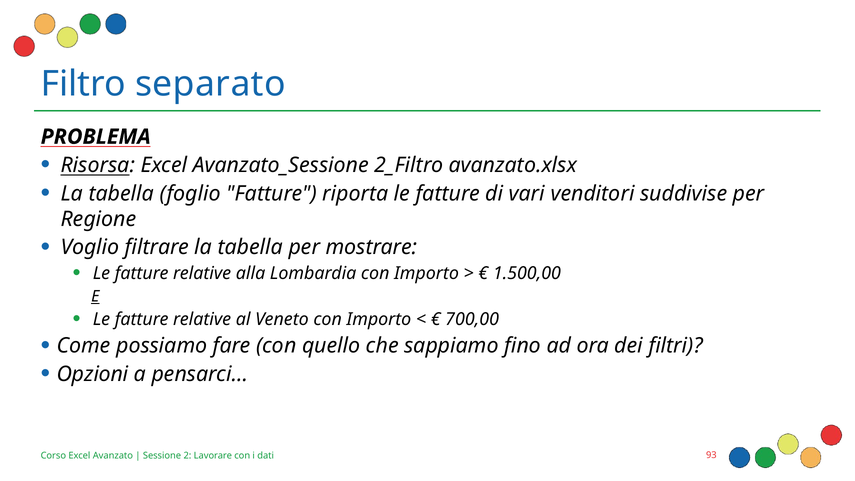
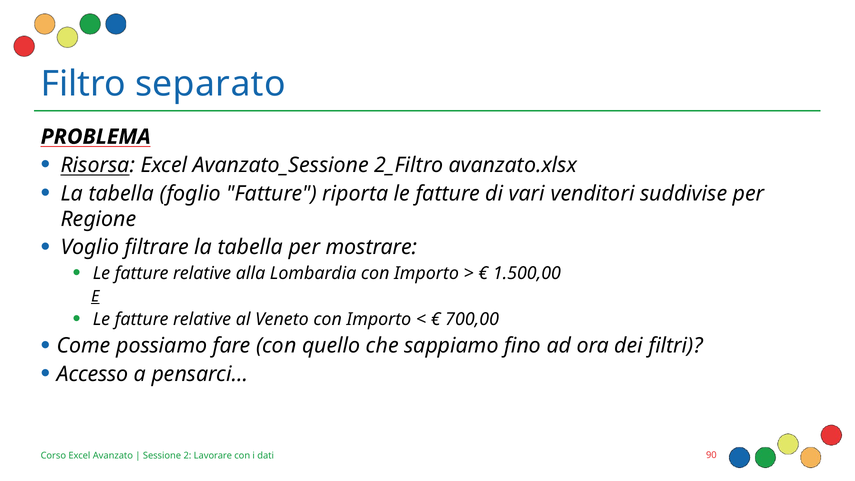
Opzioni: Opzioni -> Accesso
93: 93 -> 90
